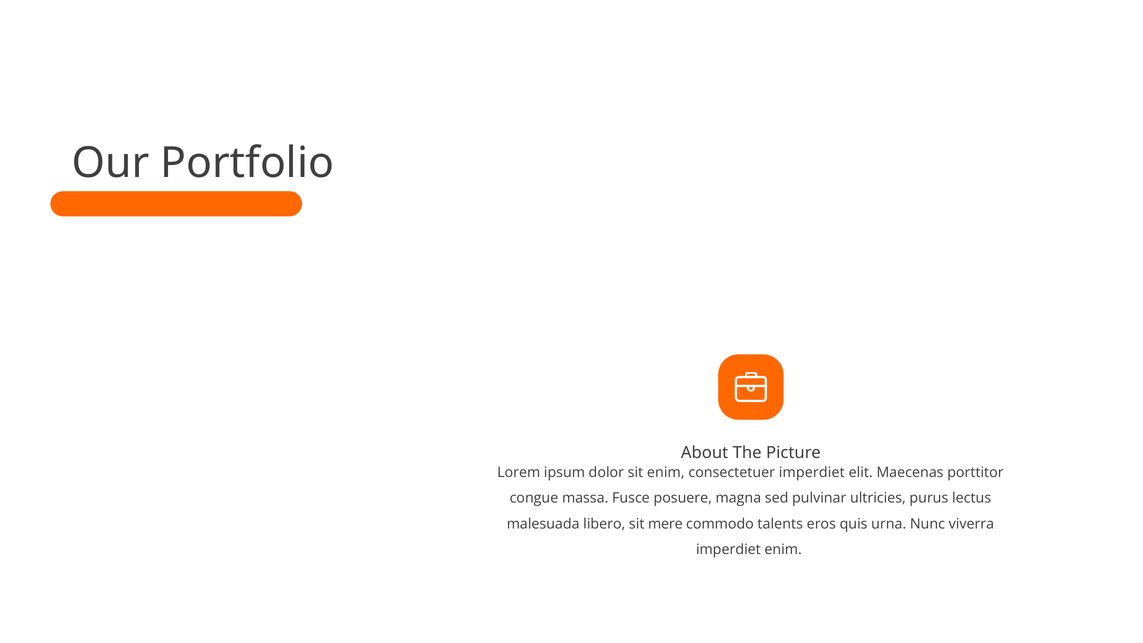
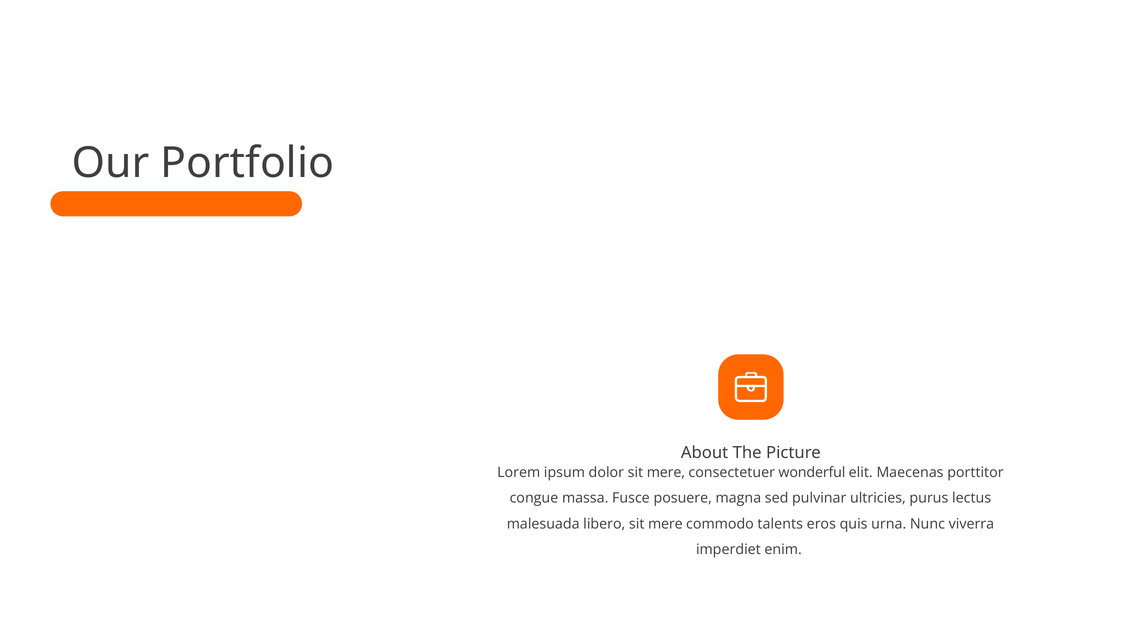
dolor sit enim: enim -> mere
consectetuer imperdiet: imperdiet -> wonderful
